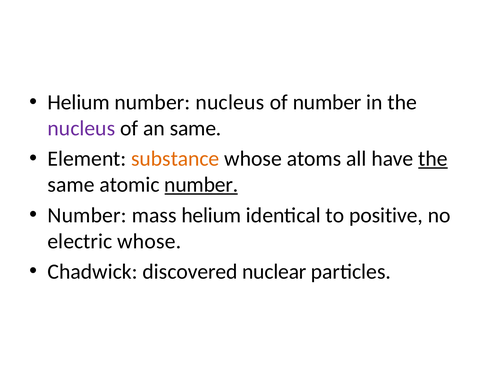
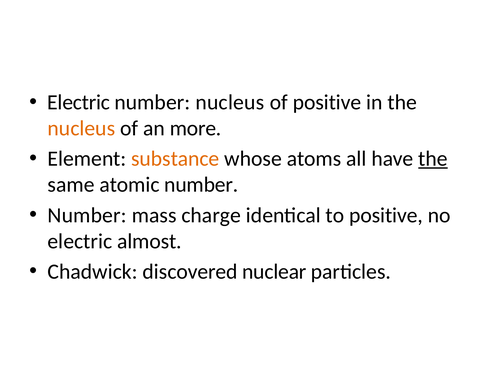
Helium at (79, 102): Helium -> Electric
of number: number -> positive
nucleus at (81, 128) colour: purple -> orange
an same: same -> more
number at (201, 185) underline: present -> none
mass helium: helium -> charge
electric whose: whose -> almost
